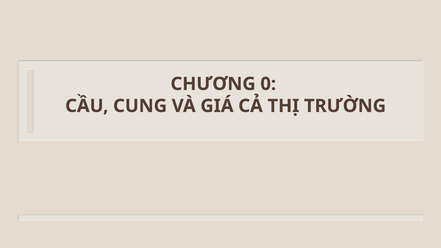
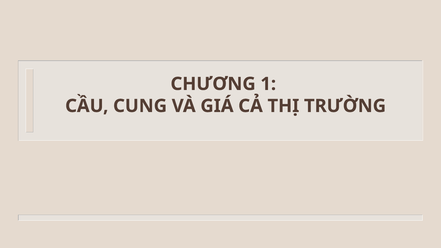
0: 0 -> 1
